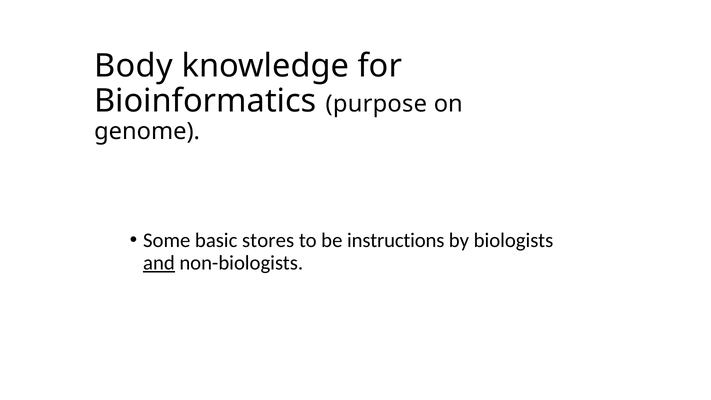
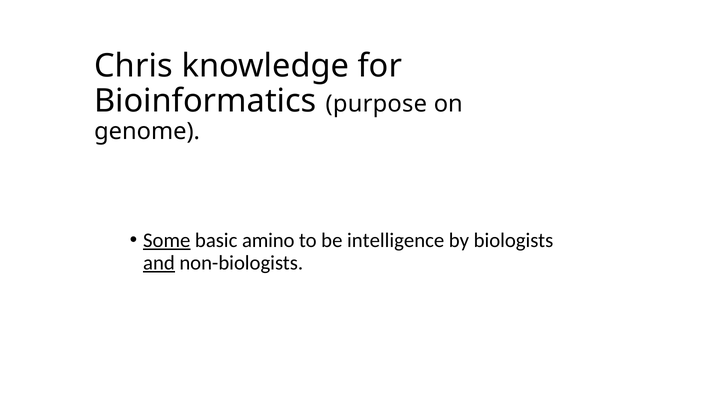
Body: Body -> Chris
Some underline: none -> present
stores: stores -> amino
instructions: instructions -> intelligence
